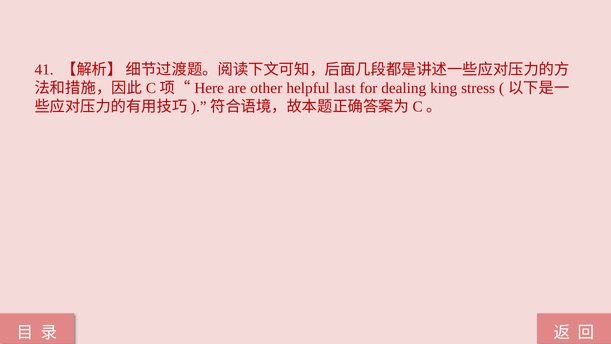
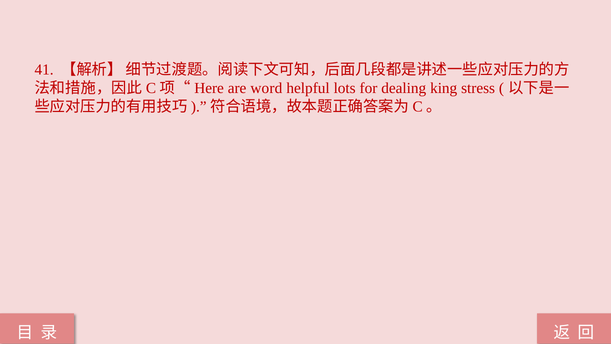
other: other -> word
last: last -> lots
